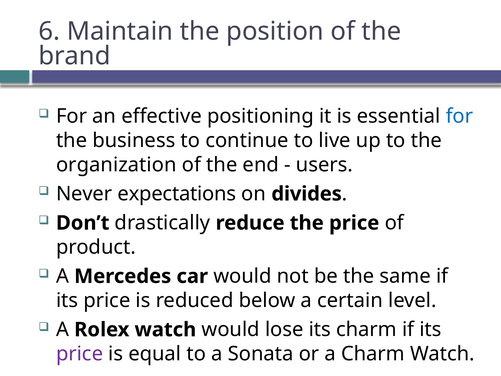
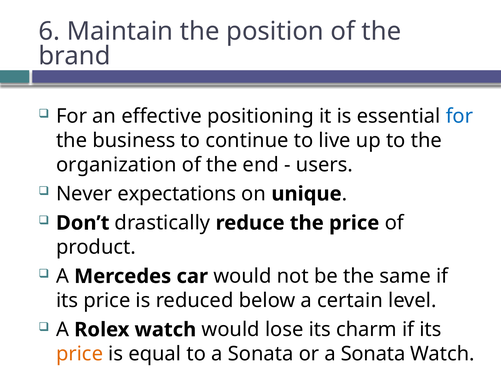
divides: divides -> unique
price at (80, 354) colour: purple -> orange
or a Charm: Charm -> Sonata
